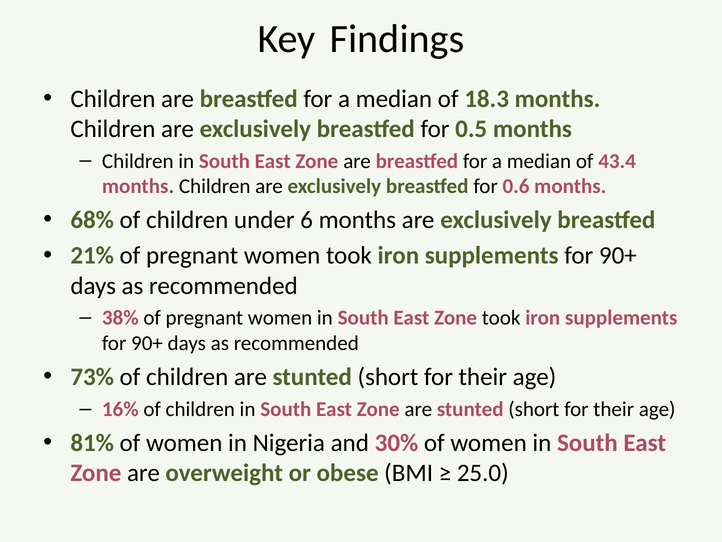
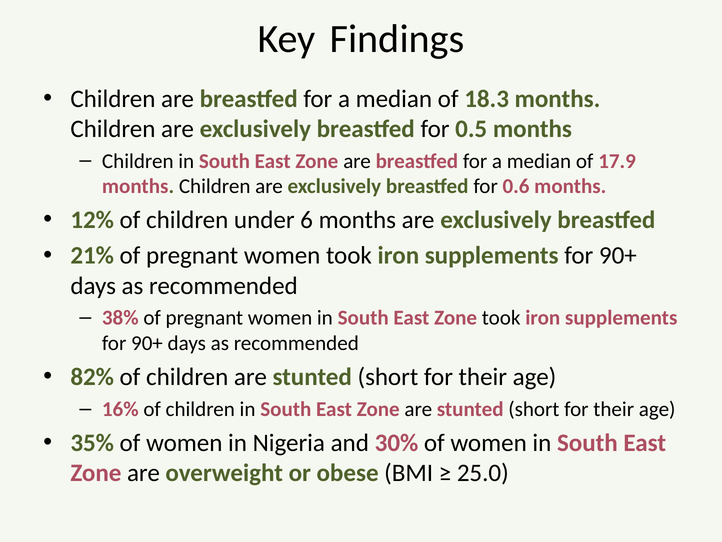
43.4: 43.4 -> 17.9
68%: 68% -> 12%
73%: 73% -> 82%
81%: 81% -> 35%
